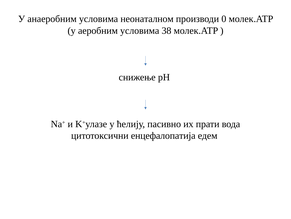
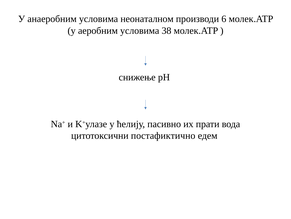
0: 0 -> 6
енцефалопатија: енцефалопатија -> постафиктично
